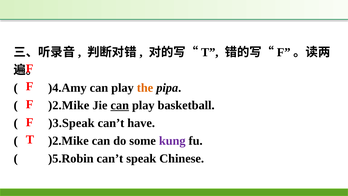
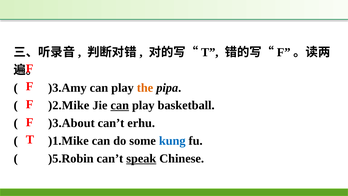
)4.Amy: )4.Amy -> )3.Amy
)3.Speak: )3.Speak -> )3.About
have: have -> erhu
)2.Mike at (68, 141): )2.Mike -> )1.Mike
kung colour: purple -> blue
speak underline: none -> present
